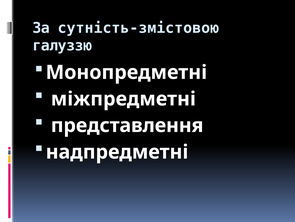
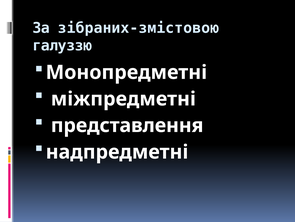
сутність-змістовою: сутність-змістовою -> зібраних-змістовою
